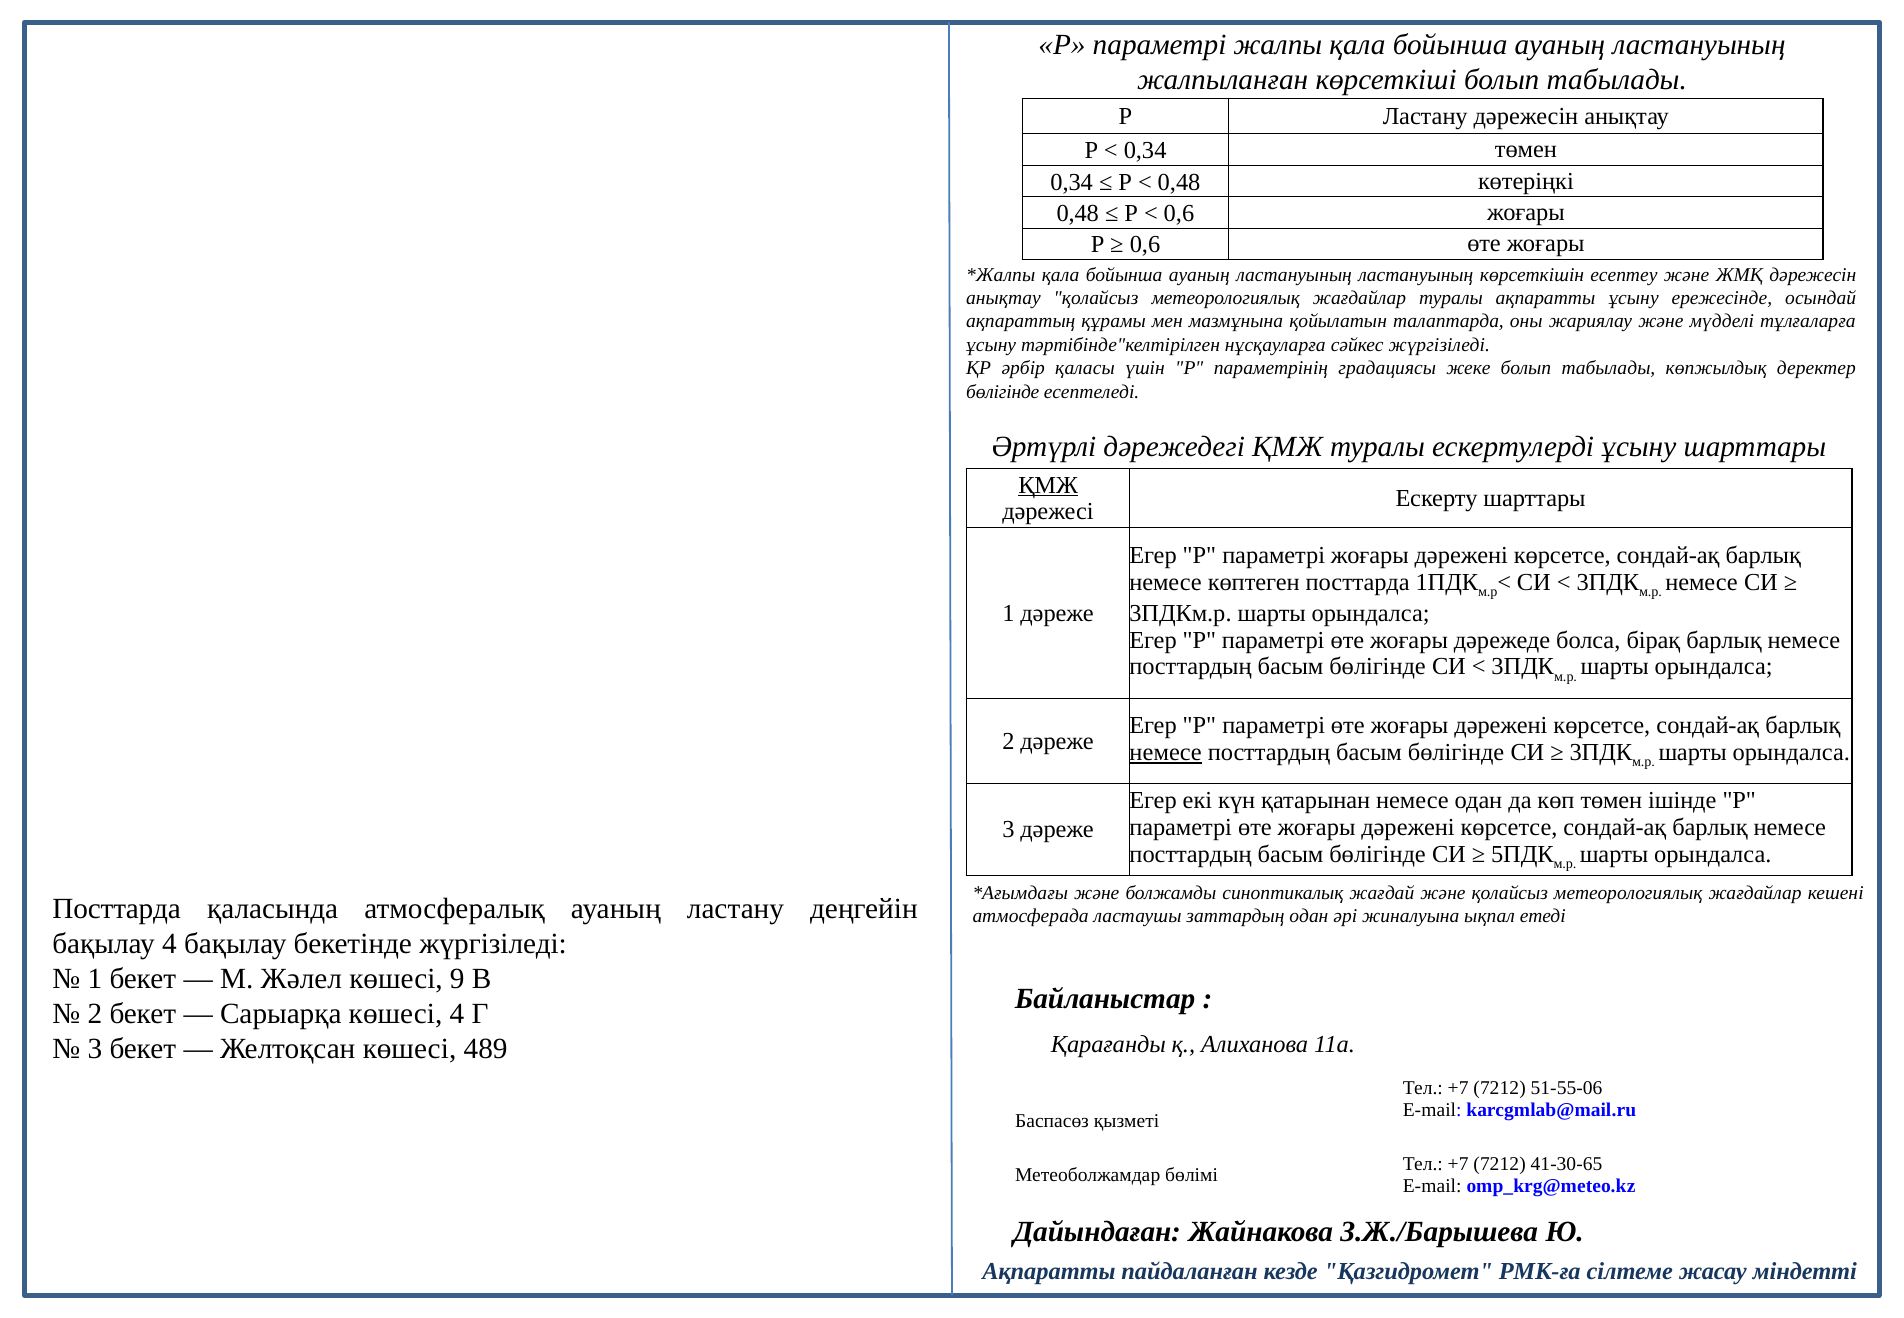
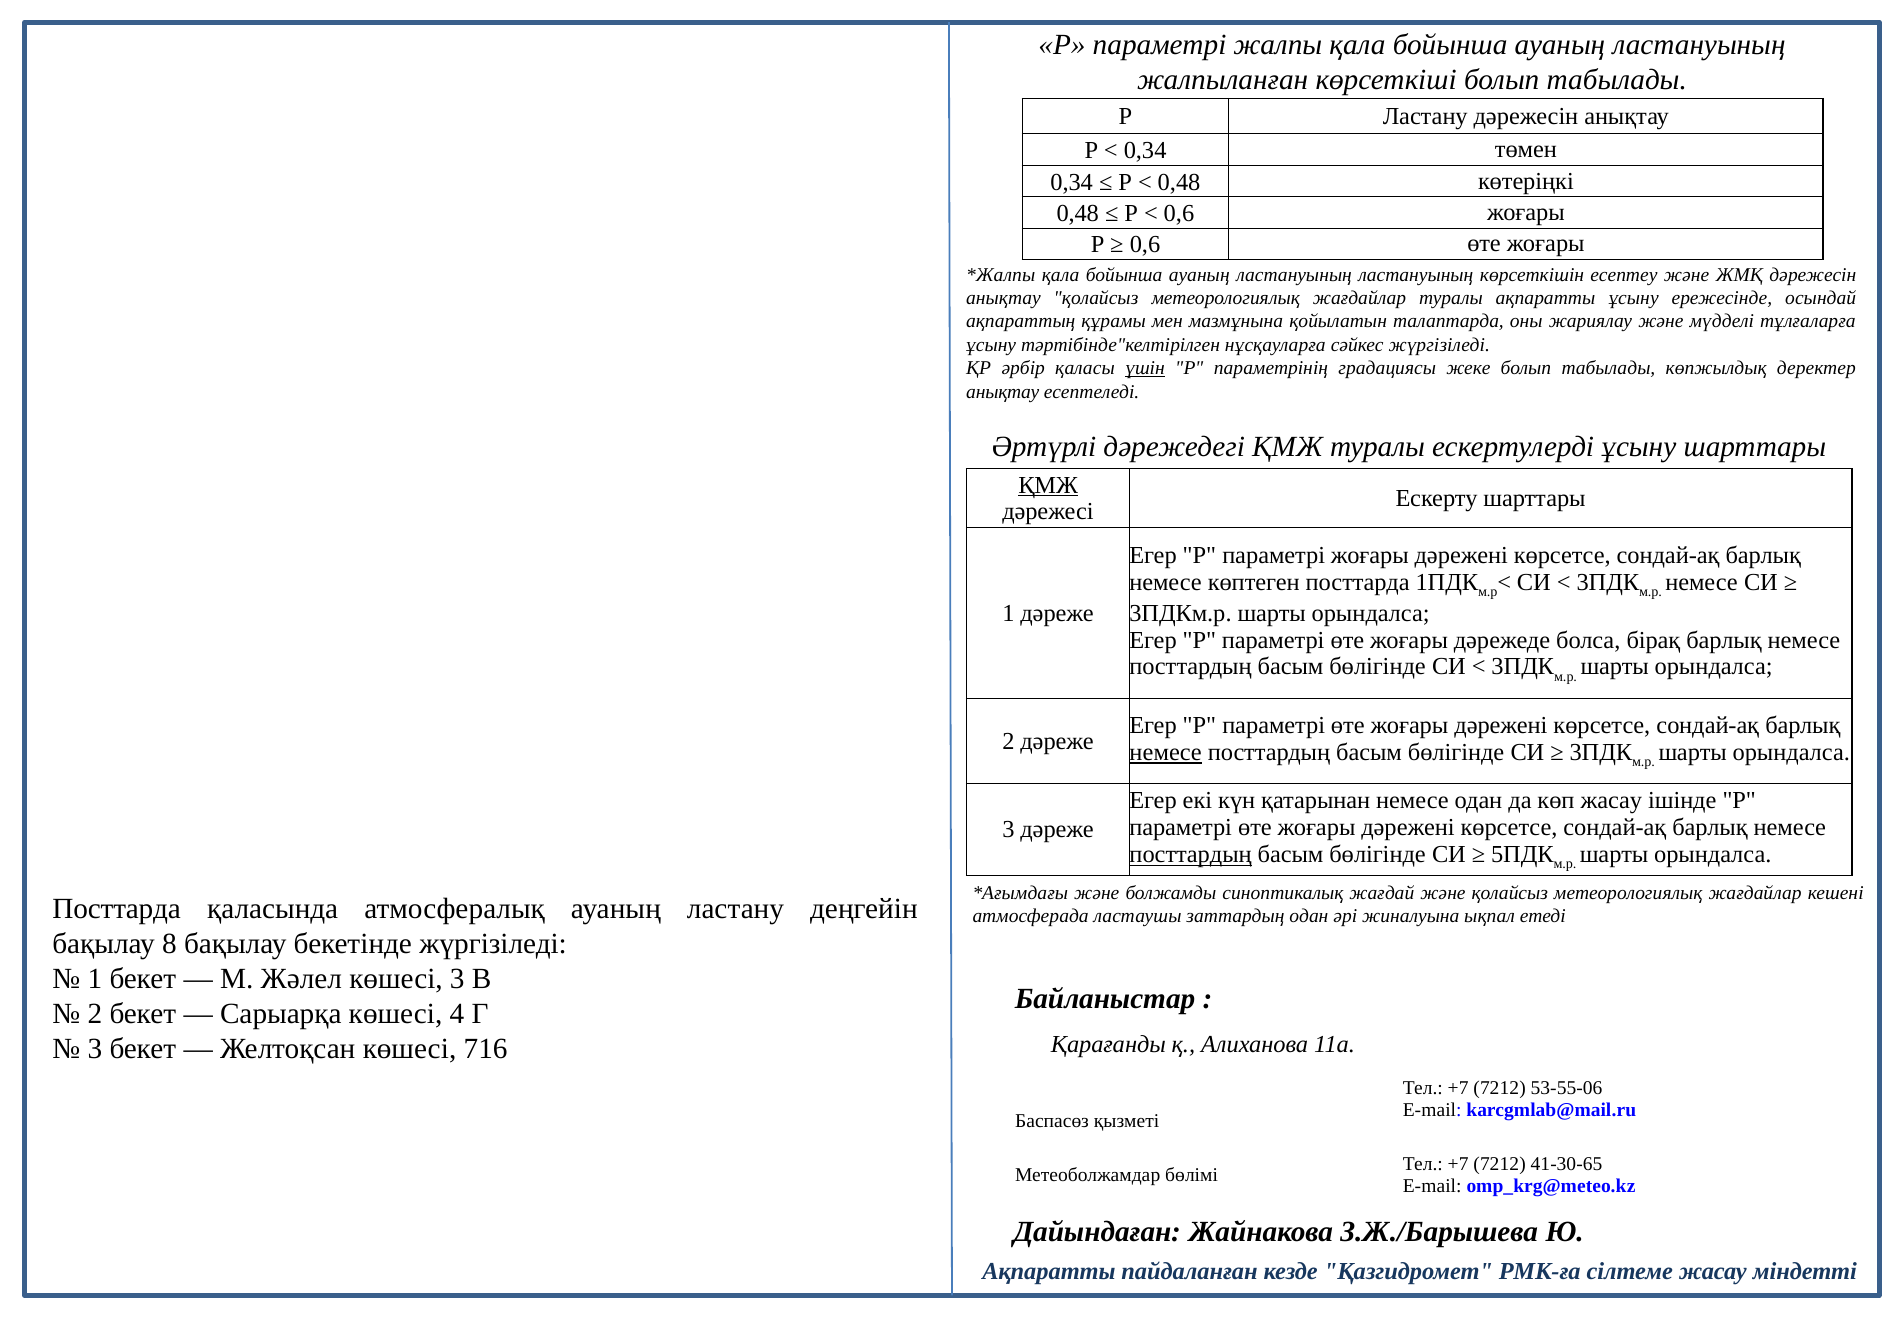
үшін underline: none -> present
бөлігінде at (1003, 392): бөлігінде -> анықтау
көп төмен: төмен -> жасау
посттардың at (1191, 855) underline: none -> present
бақылау 4: 4 -> 8
көшесі 9: 9 -> 3
489: 489 -> 716
51-55-06: 51-55-06 -> 53-55-06
